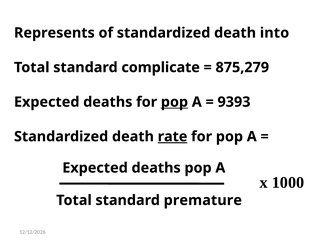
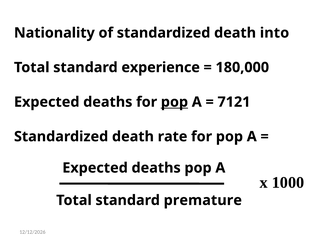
Represents: Represents -> Nationality
complicate: complicate -> experience
875,279: 875,279 -> 180,000
9393: 9393 -> 7121
rate underline: present -> none
